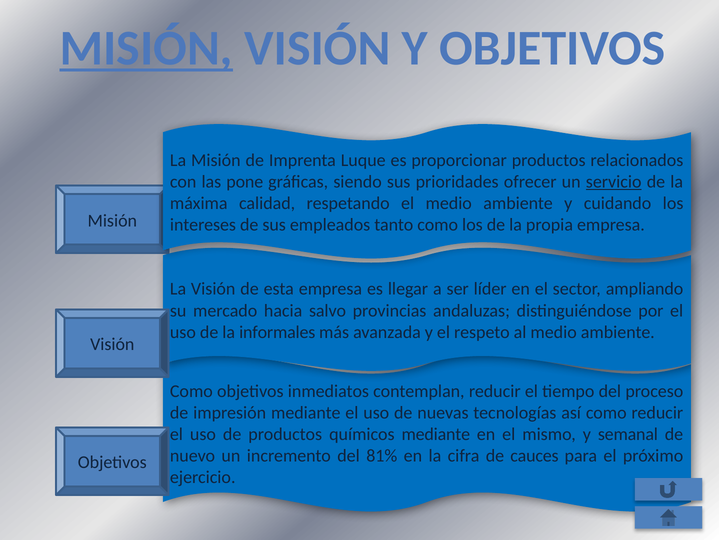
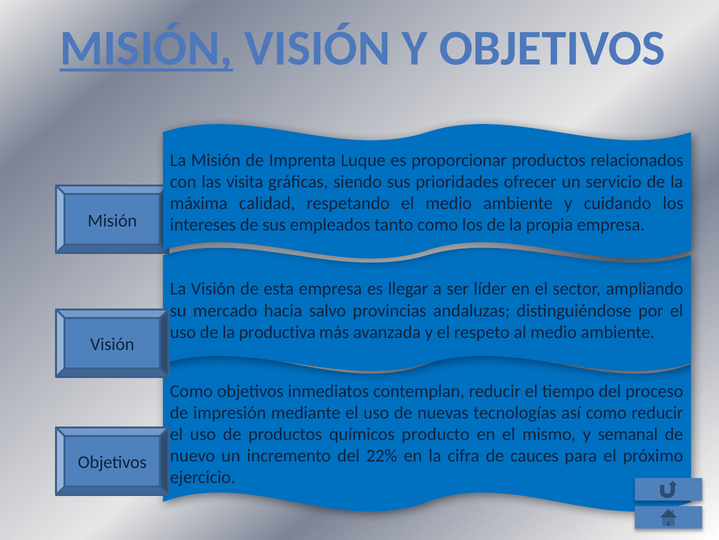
pone: pone -> visita
servicio underline: present -> none
informales: informales -> productiva
químicos mediante: mediante -> producto
81%: 81% -> 22%
